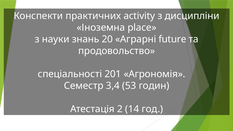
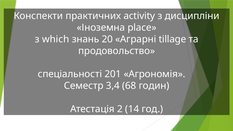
науки: науки -> which
future: future -> tillage
53: 53 -> 68
